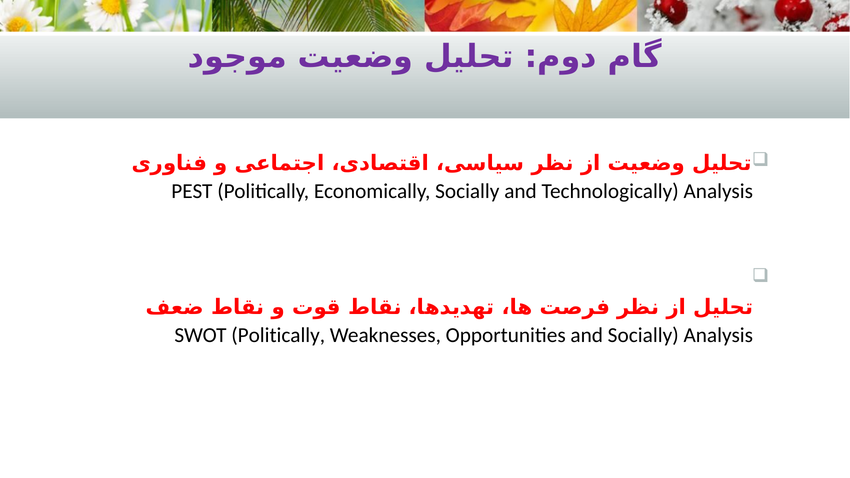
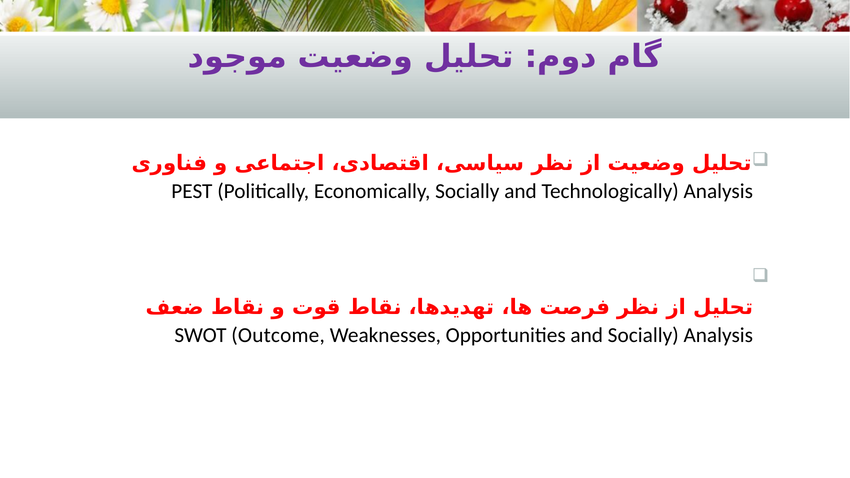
SWOT Politically: Politically -> Outcome
